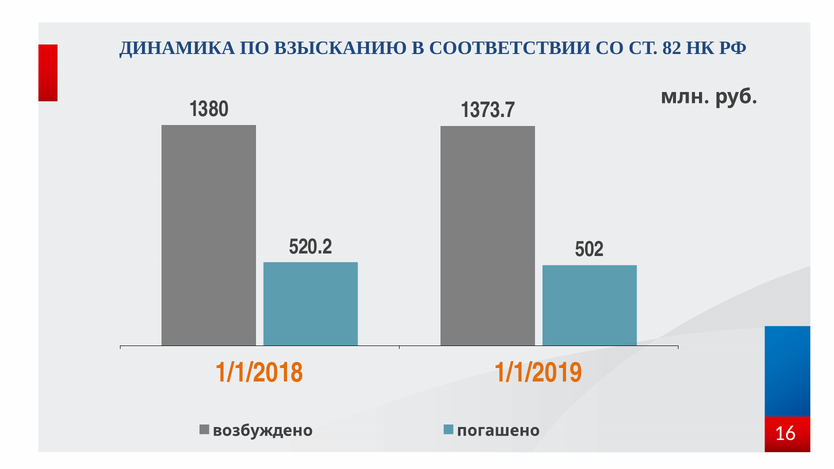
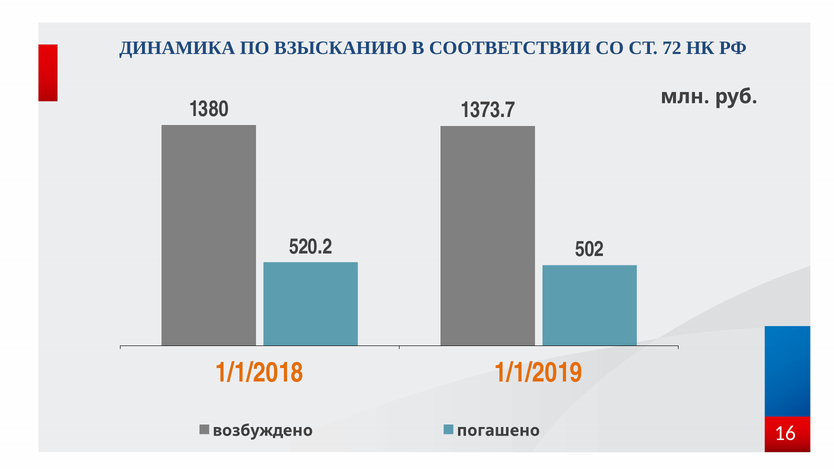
82: 82 -> 72
